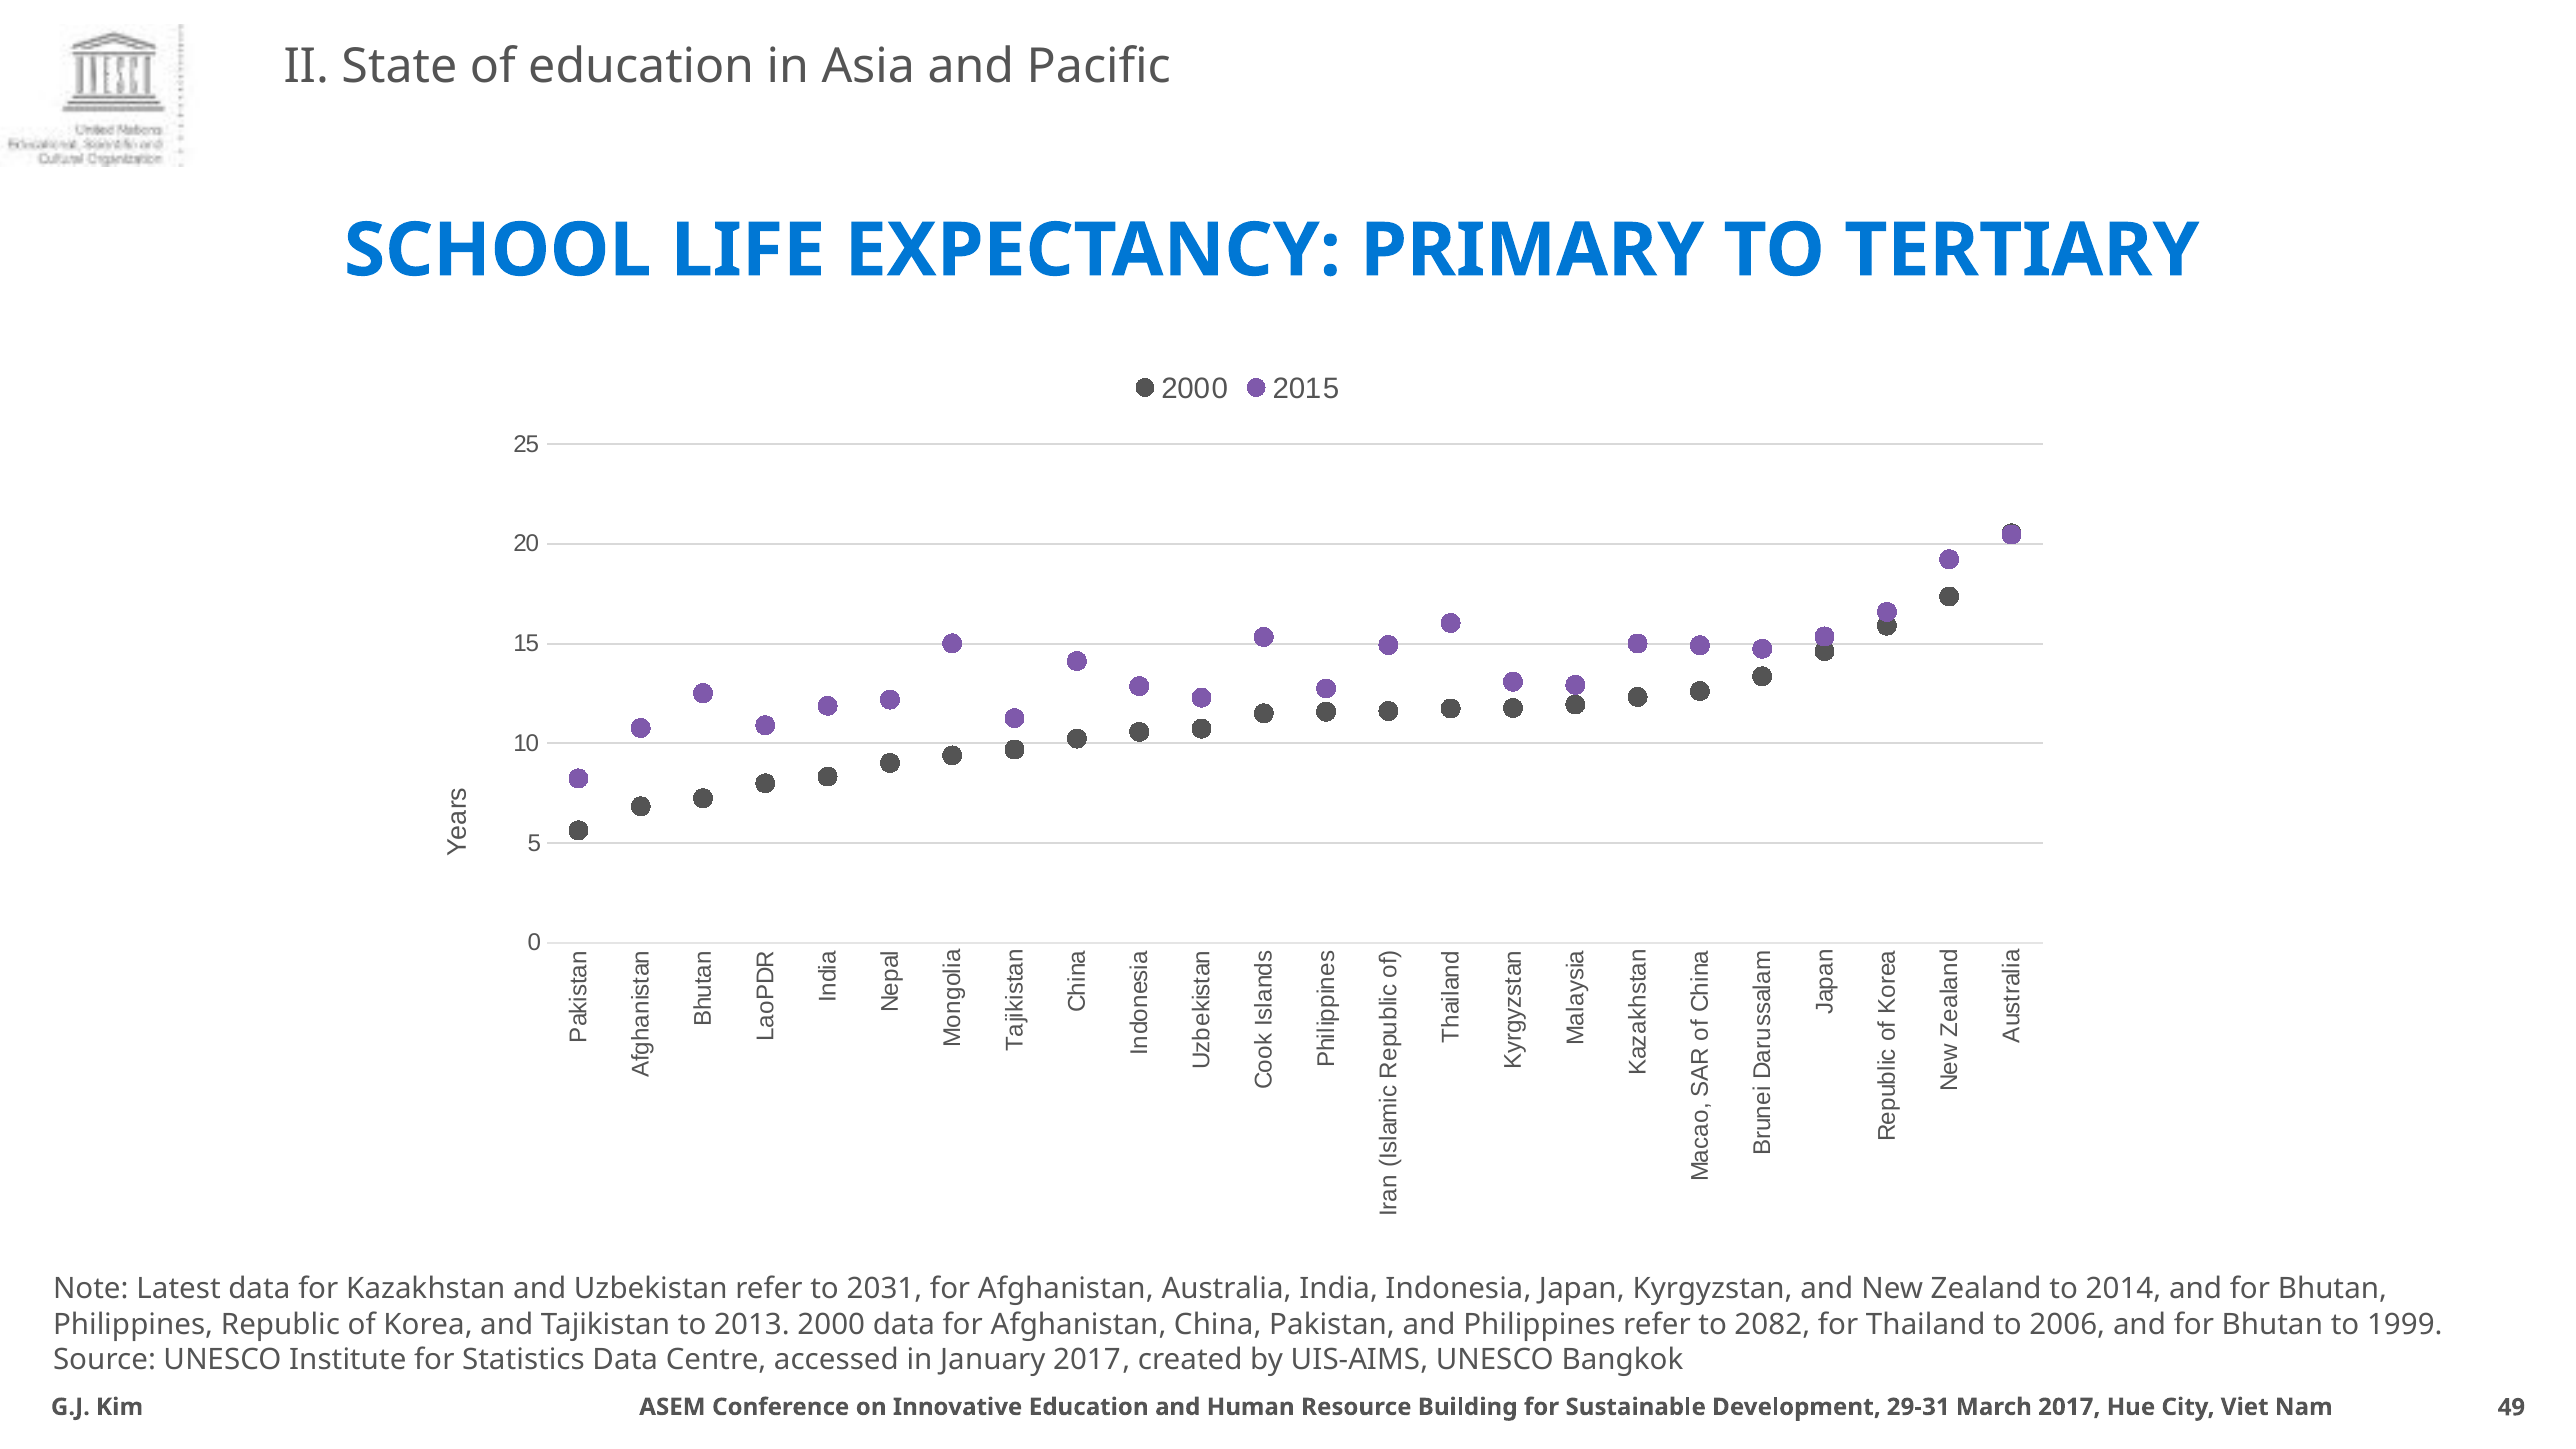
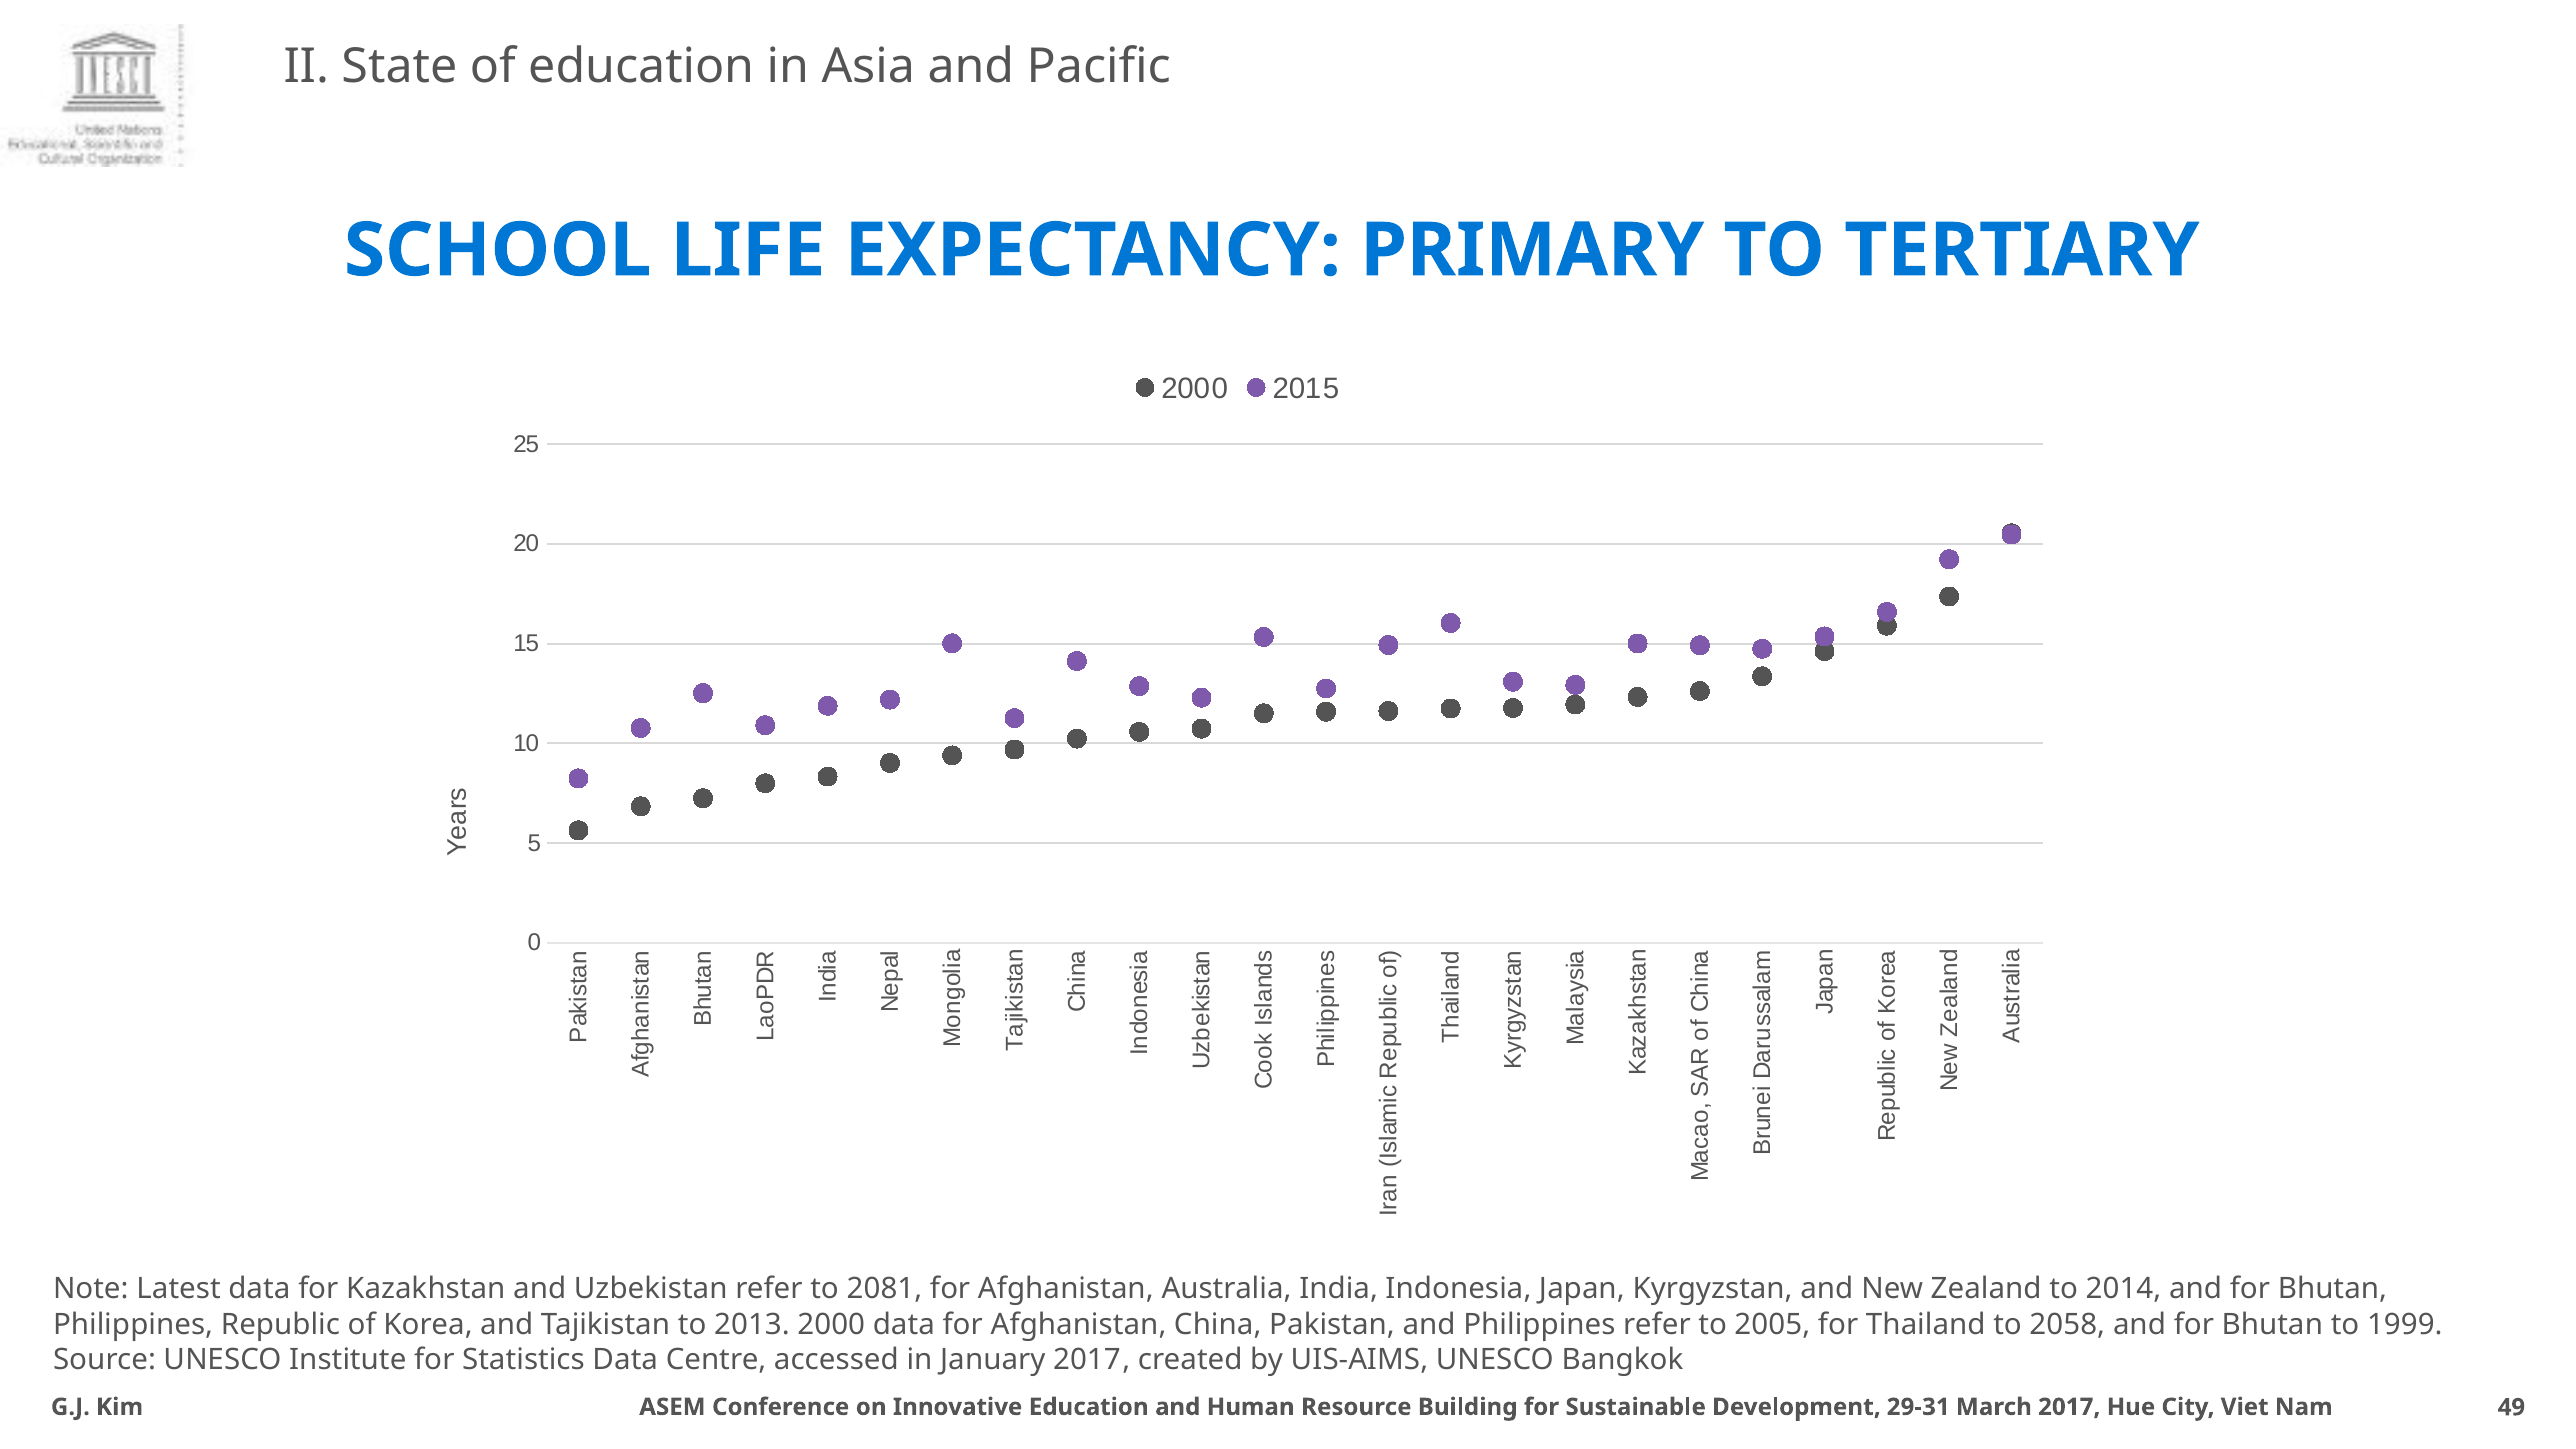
2031: 2031 -> 2081
2082: 2082 -> 2005
2006: 2006 -> 2058
